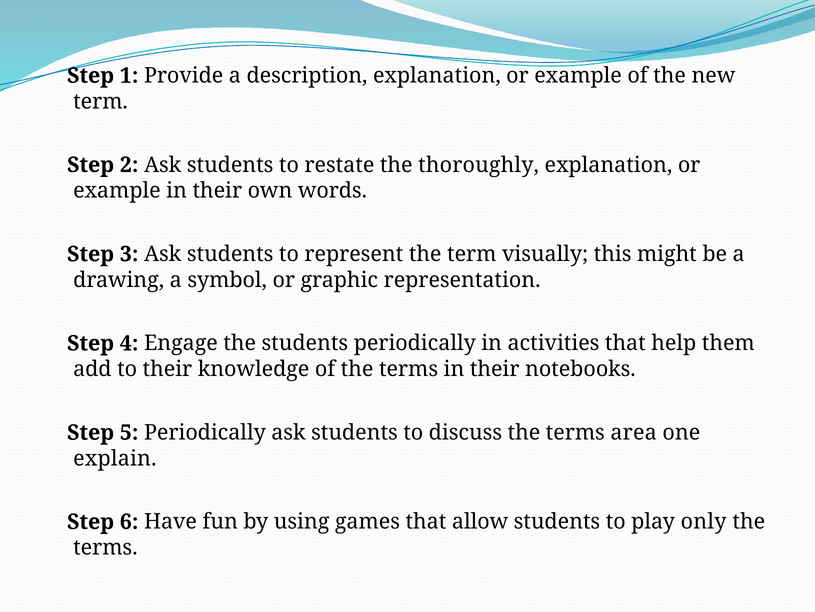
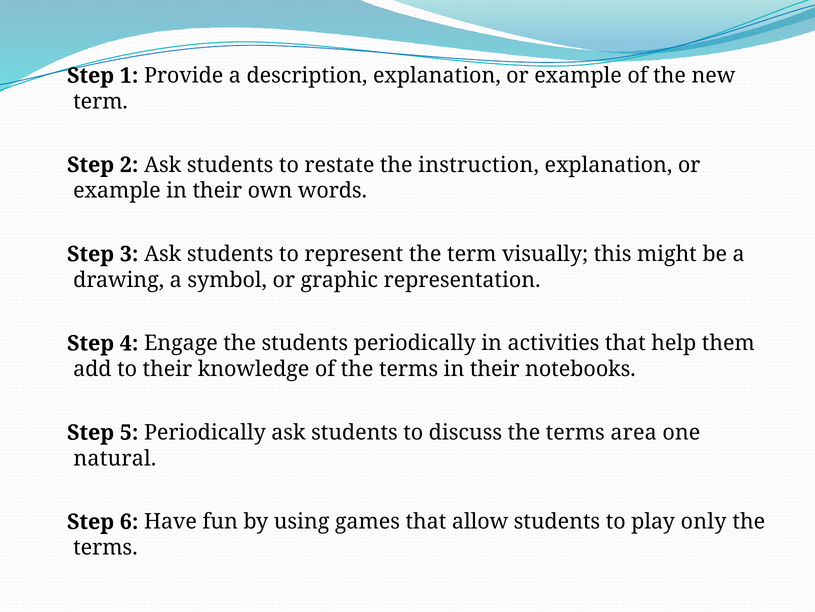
thoroughly: thoroughly -> instruction
explain: explain -> natural
